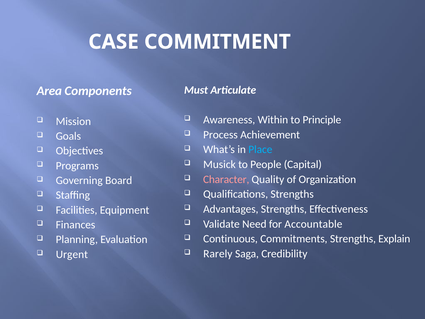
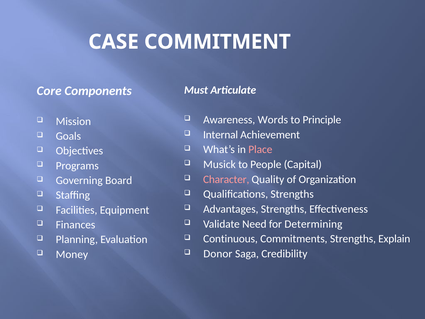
Area: Area -> Core
Within: Within -> Words
Process: Process -> Internal
Place colour: light blue -> pink
Accountable: Accountable -> Determining
Rarely: Rarely -> Donor
Urgent: Urgent -> Money
